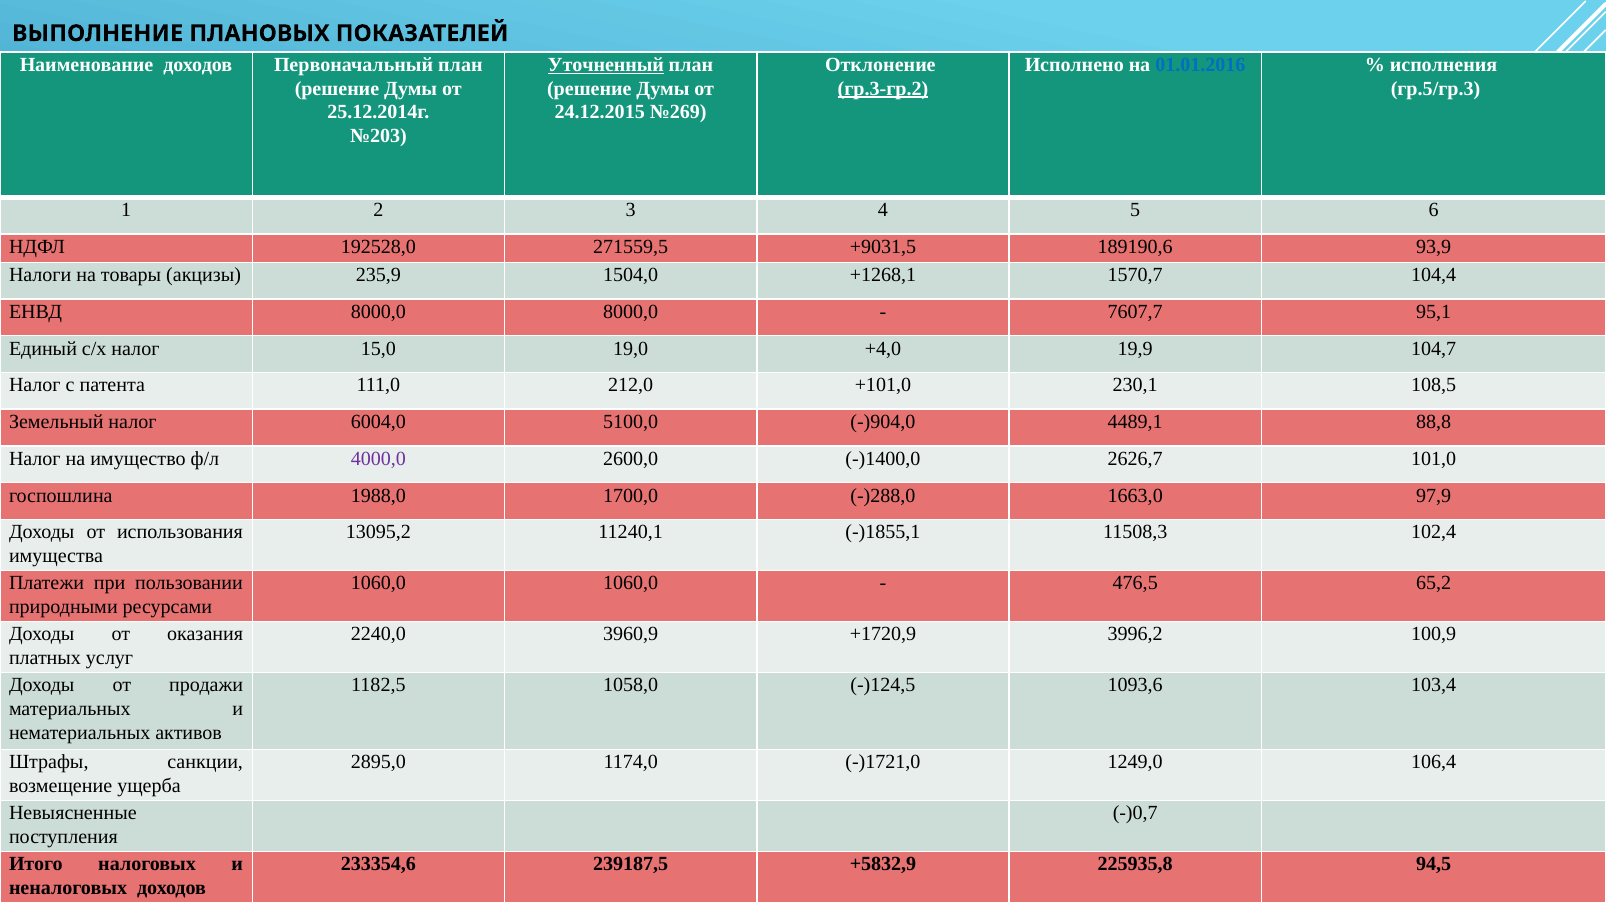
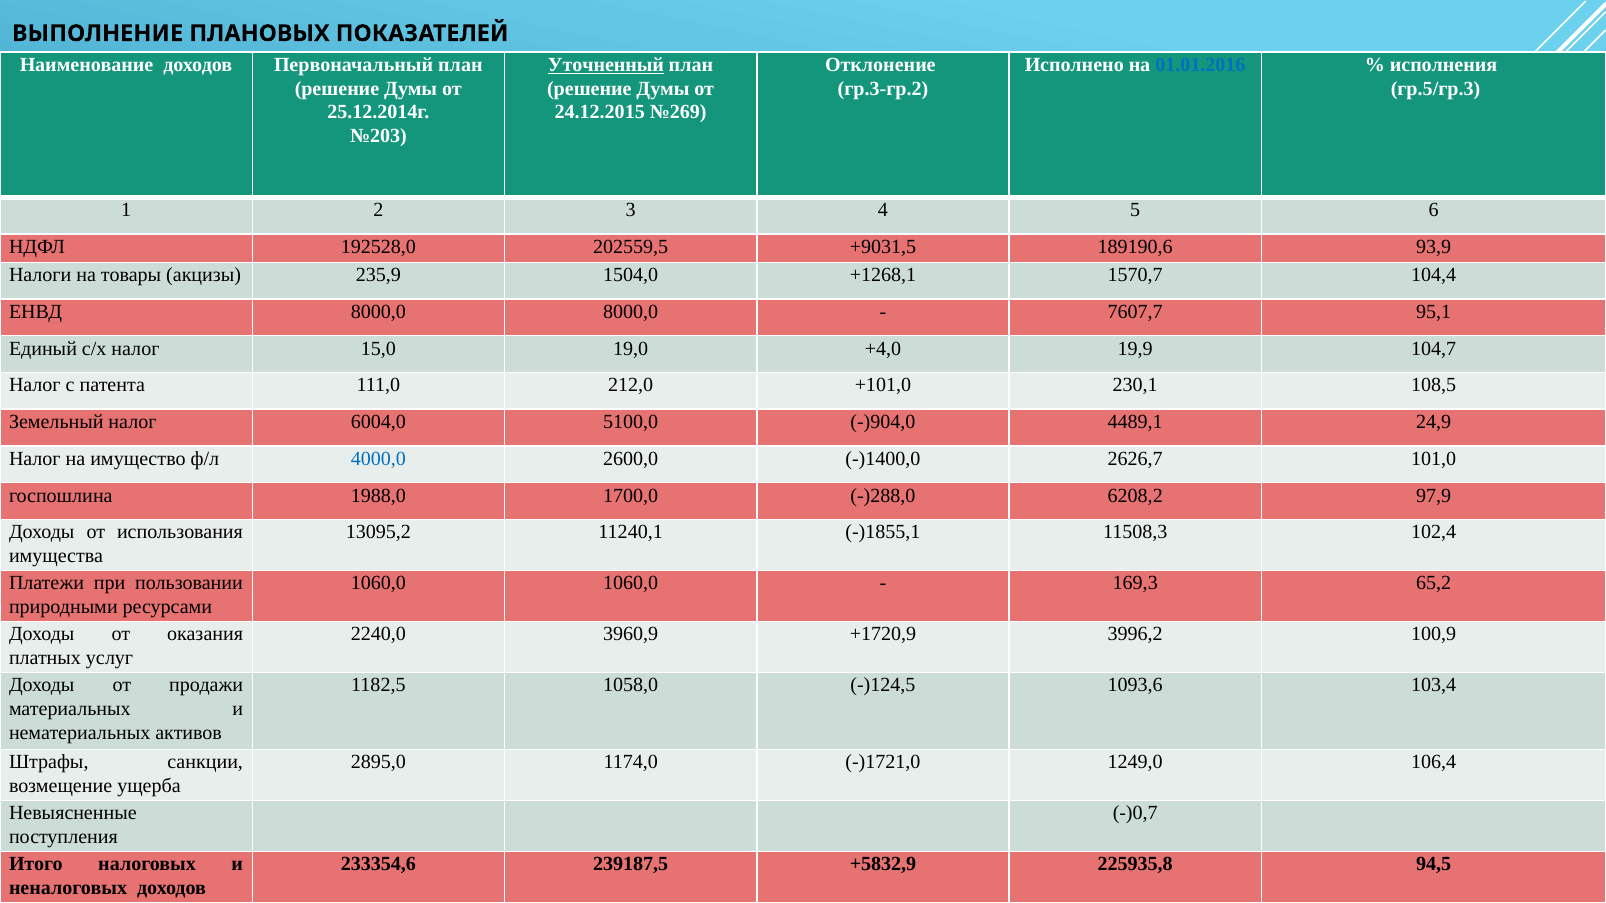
гр.3-гр.2 underline: present -> none
271559,5: 271559,5 -> 202559,5
88,8: 88,8 -> 24,9
4000,0 colour: purple -> blue
1663,0: 1663,0 -> 6208,2
476,5: 476,5 -> 169,3
